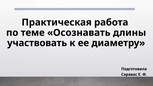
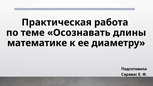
участвовать: участвовать -> математике
